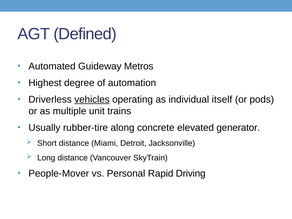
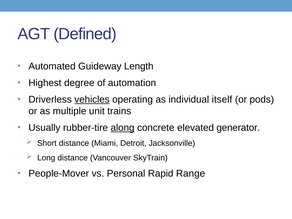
Metros: Metros -> Length
along underline: none -> present
Driving: Driving -> Range
